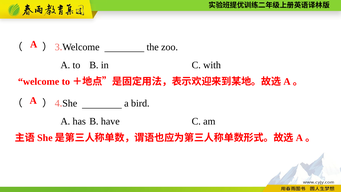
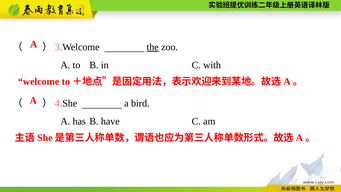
the underline: none -> present
